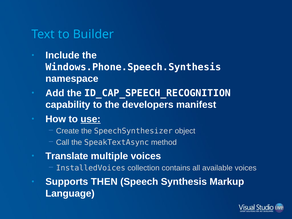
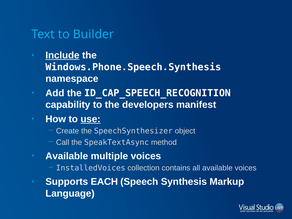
Include underline: none -> present
Translate at (67, 156): Translate -> Available
THEN: THEN -> EACH
